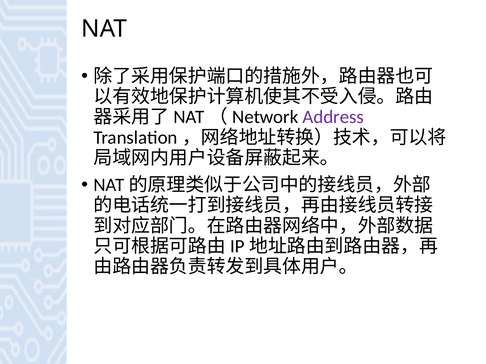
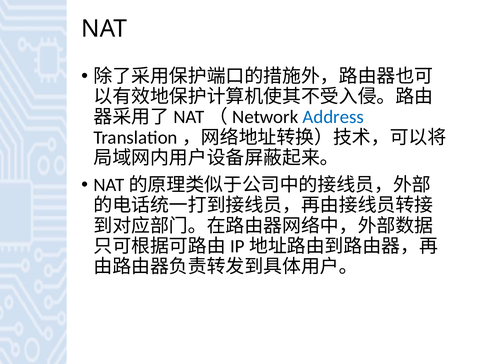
Address colour: purple -> blue
